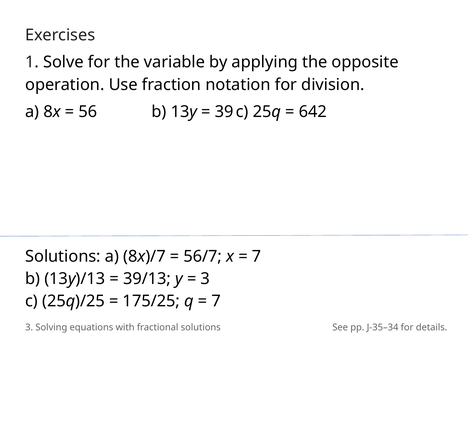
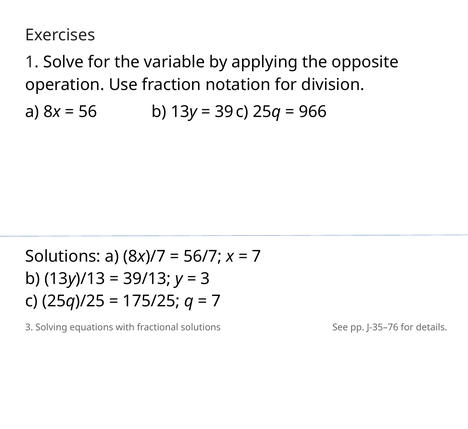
642: 642 -> 966
J-35–34: J-35–34 -> J-35–76
